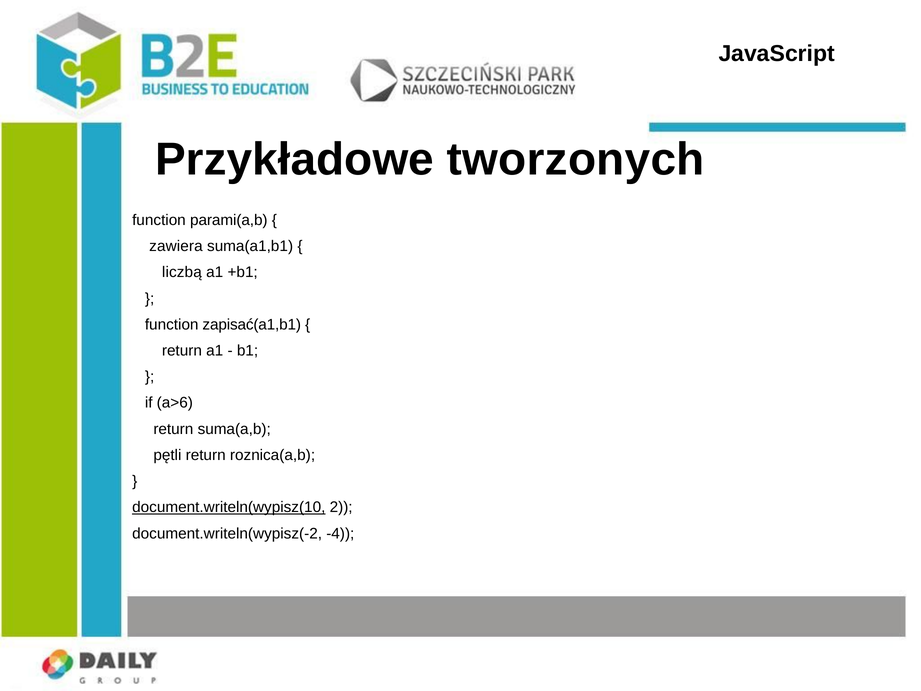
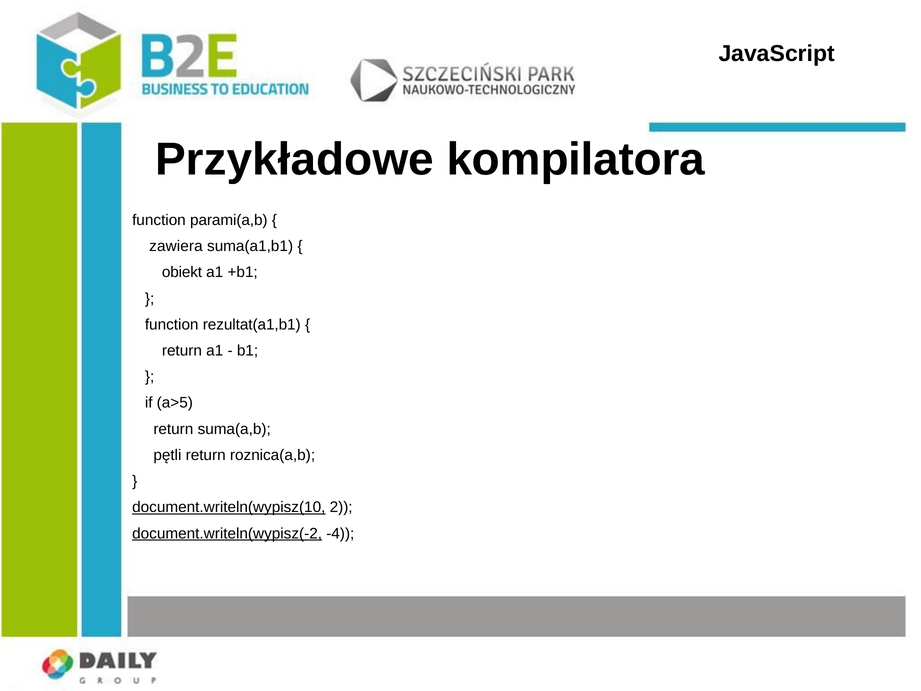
tworzonych: tworzonych -> kompilatora
liczbą: liczbą -> obiekt
zapisać(a1,b1: zapisać(a1,b1 -> rezultat(a1,b1
a>6: a>6 -> a>5
document.writeln(wypisz(-2 underline: none -> present
